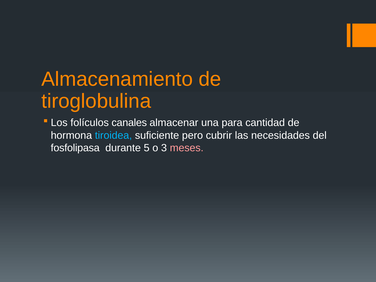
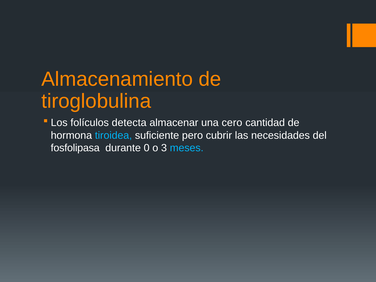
canales: canales -> detecta
para: para -> cero
5: 5 -> 0
meses colour: pink -> light blue
